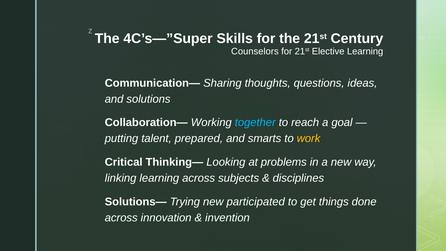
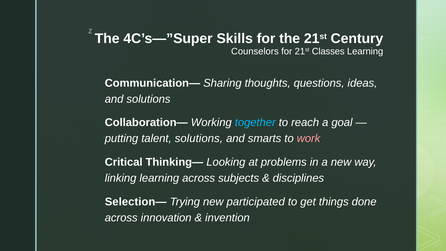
Elective: Elective -> Classes
talent prepared: prepared -> solutions
work colour: yellow -> pink
Solutions—: Solutions— -> Selection—
